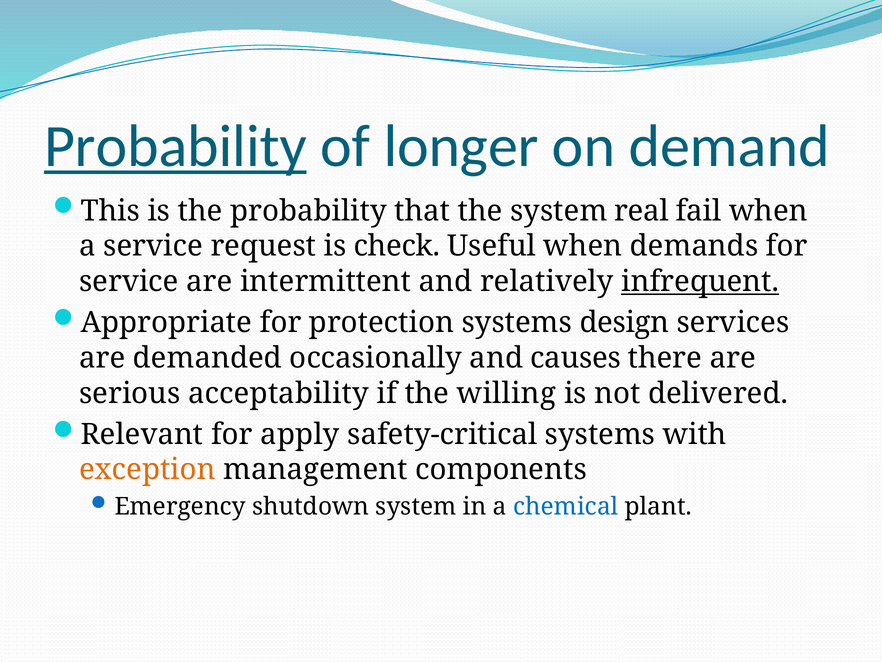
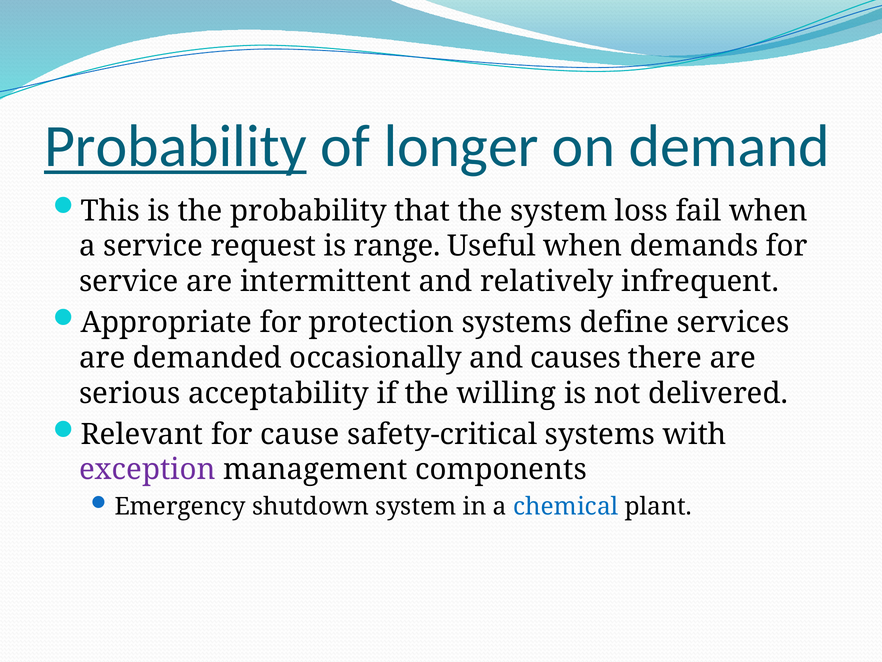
real: real -> loss
check: check -> range
infrequent underline: present -> none
design: design -> define
apply: apply -> cause
exception colour: orange -> purple
